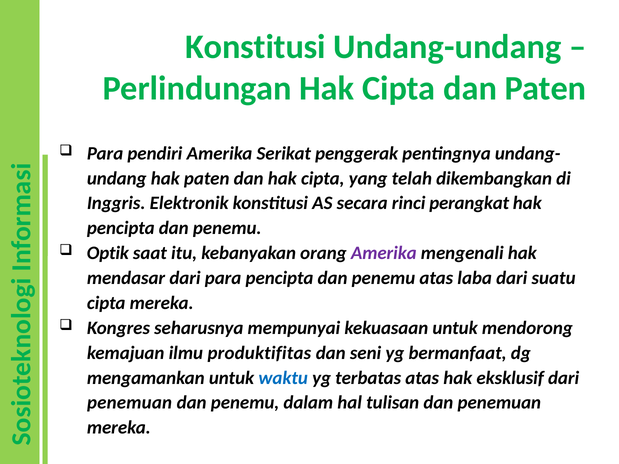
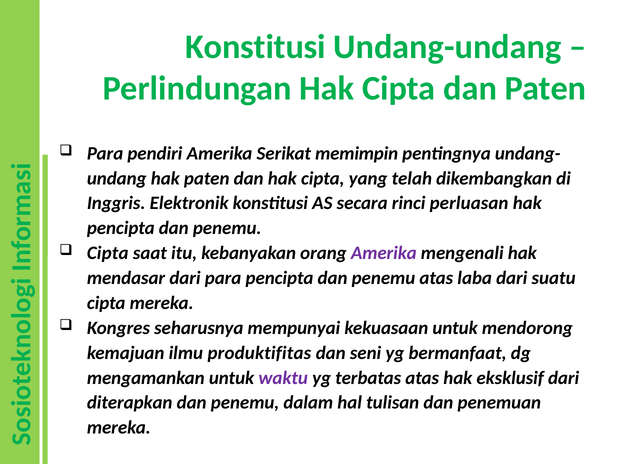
penggerak: penggerak -> memimpin
perangkat: perangkat -> perluasan
Optik at (108, 253): Optik -> Cipta
waktu colour: blue -> purple
penemuan at (130, 403): penemuan -> diterapkan
